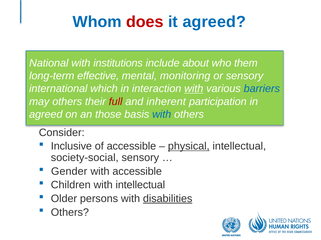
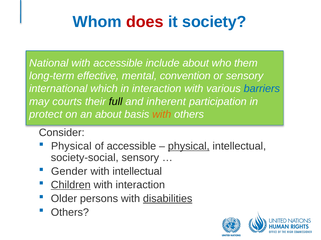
it agreed: agreed -> society
with institutions: institutions -> accessible
monitoring: monitoring -> convention
with at (194, 89) underline: present -> none
may others: others -> courts
full colour: red -> black
agreed at (46, 115): agreed -> protect
an those: those -> about
with at (162, 115) colour: blue -> orange
Inclusive at (71, 147): Inclusive -> Physical
with accessible: accessible -> intellectual
Children underline: none -> present
with intellectual: intellectual -> interaction
